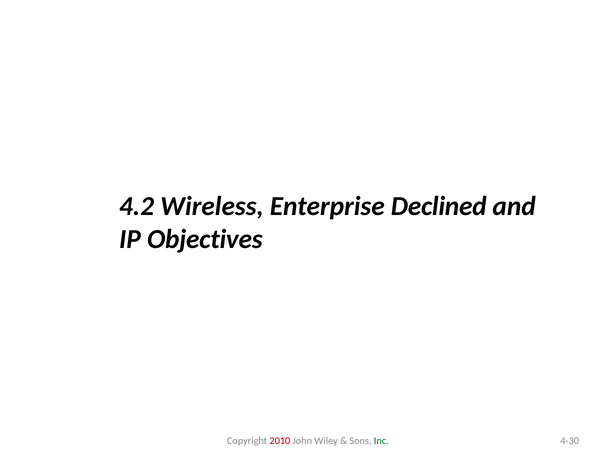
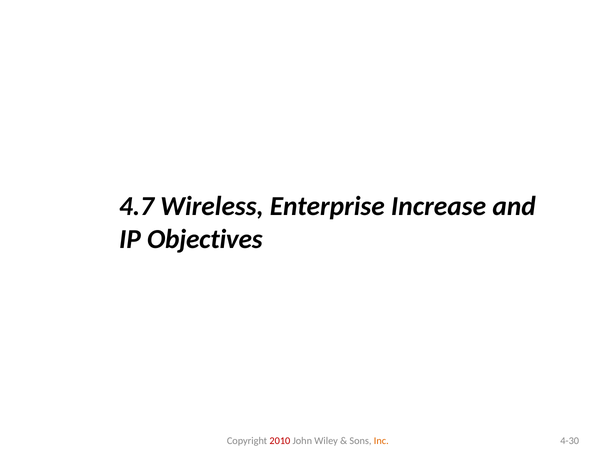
4.2: 4.2 -> 4.7
Declined: Declined -> Increase
Inc colour: green -> orange
